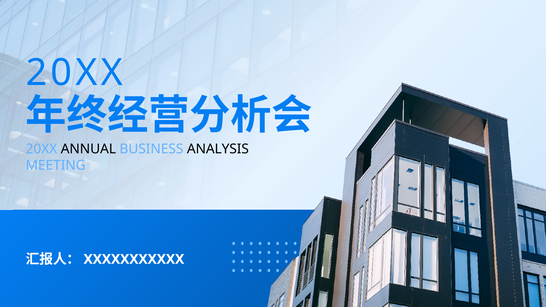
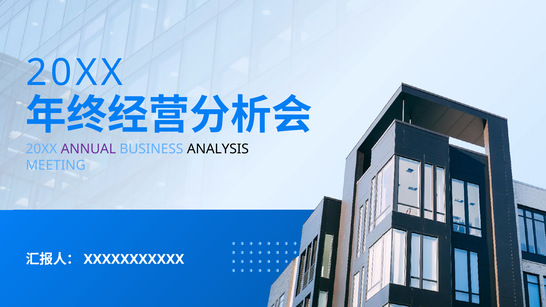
ANNUAL colour: black -> purple
